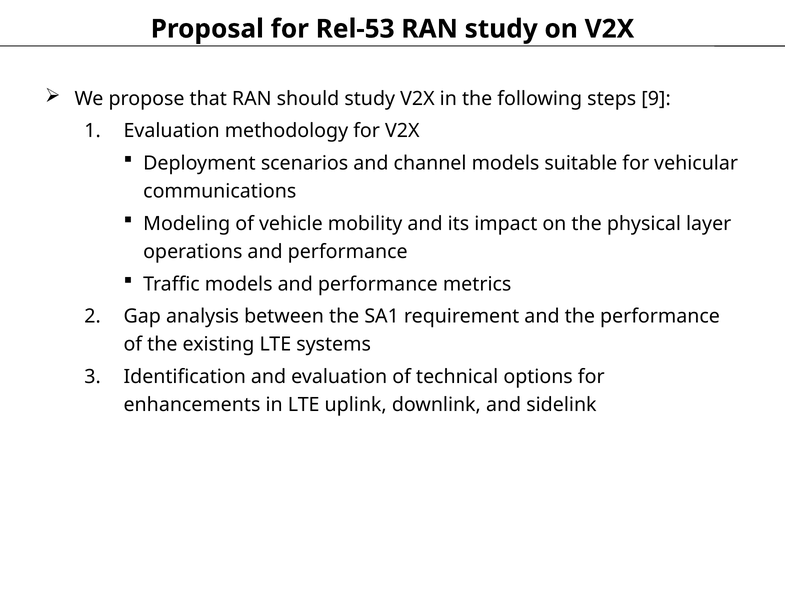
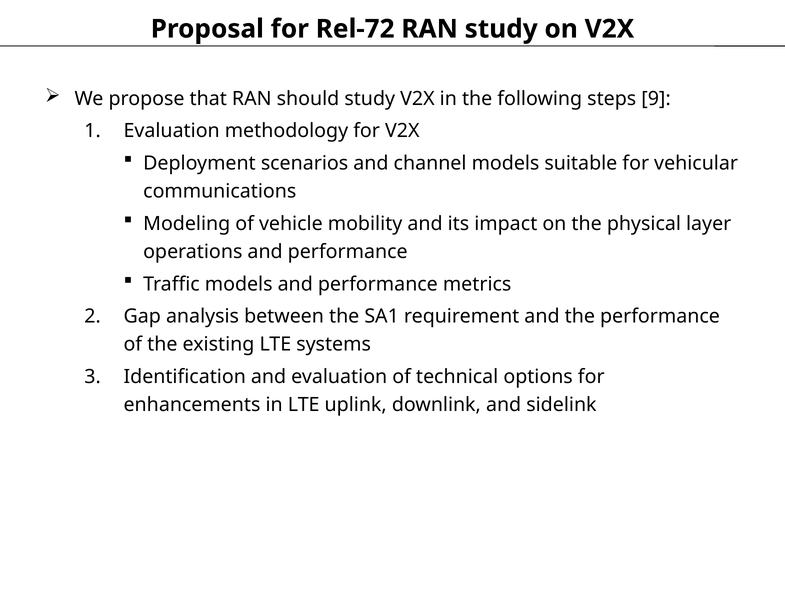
Rel-53: Rel-53 -> Rel-72
